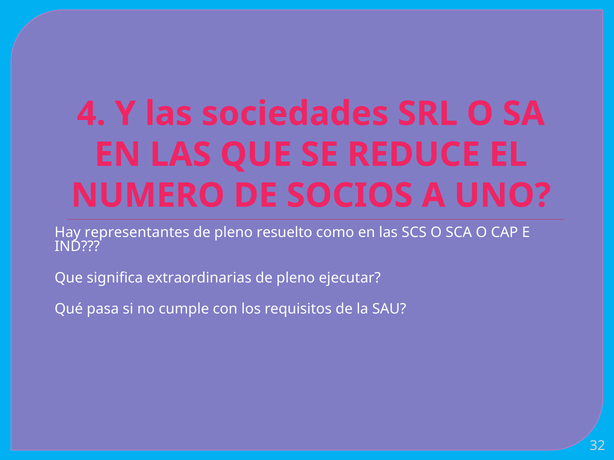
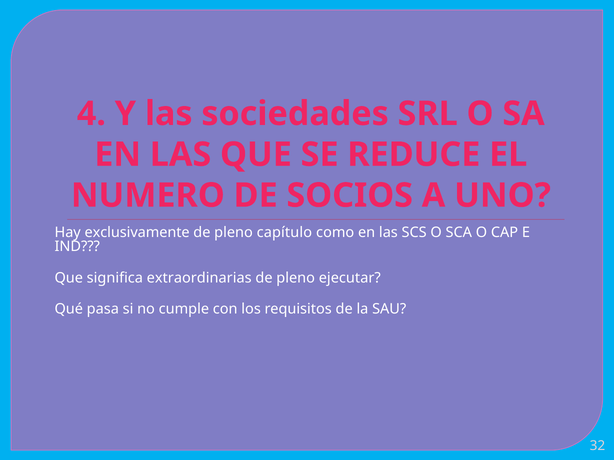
representantes: representantes -> exclusivamente
resuelto: resuelto -> capítulo
